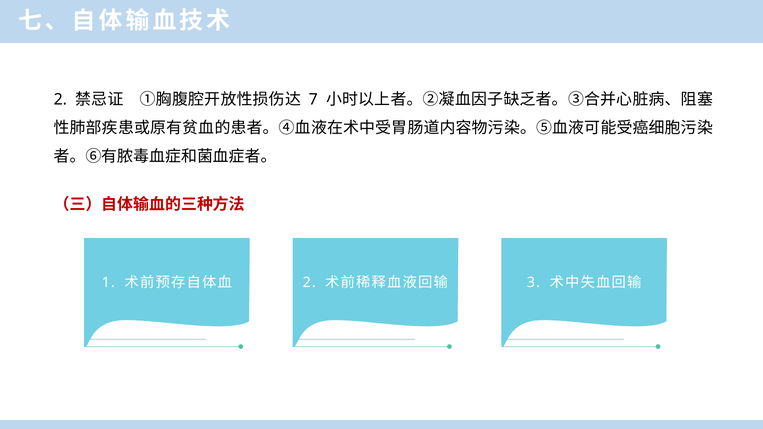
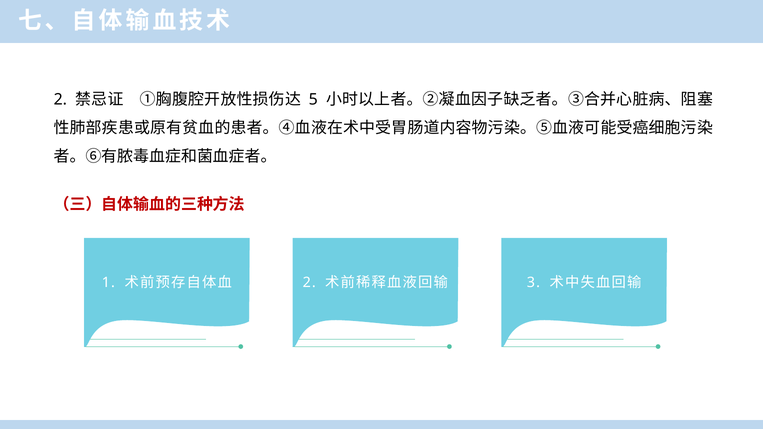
7: 7 -> 5
